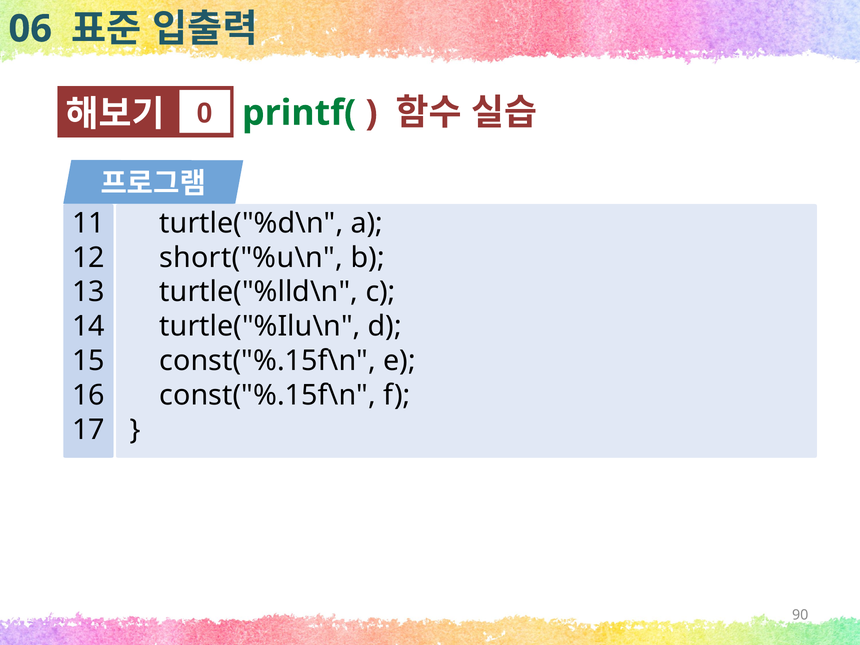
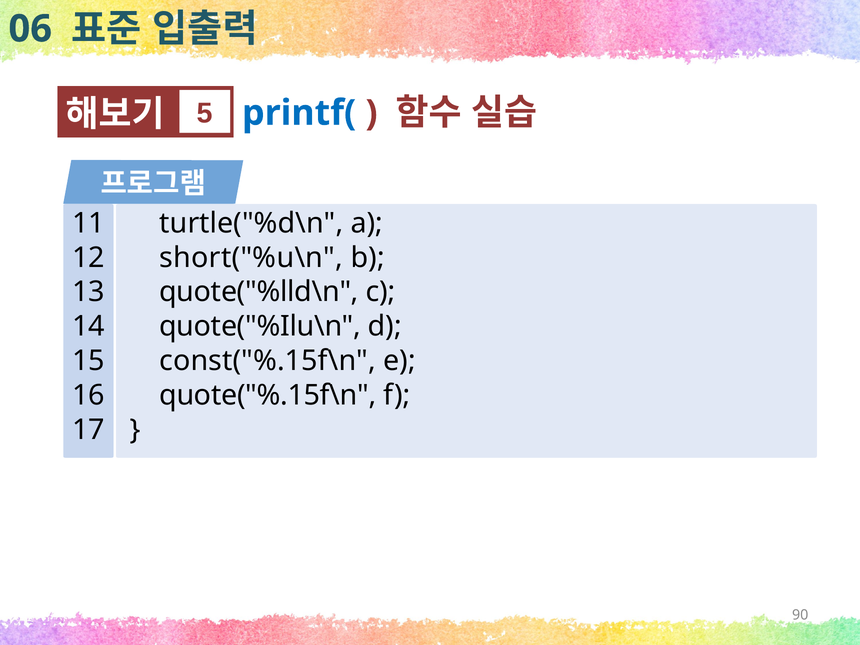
0: 0 -> 5
printf( colour: green -> blue
turtle("%lld\n: turtle("%lld\n -> quote("%lld\n
turtle("%Ilu\n: turtle("%Ilu\n -> quote("%Ilu\n
const("%.15f\n at (268, 395): const("%.15f\n -> quote("%.15f\n
